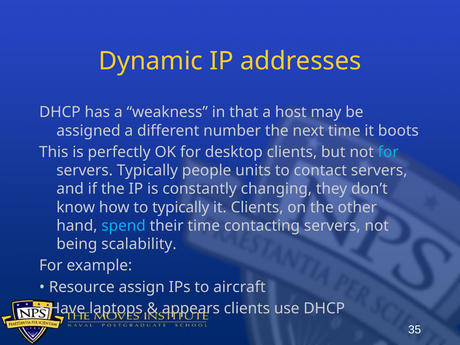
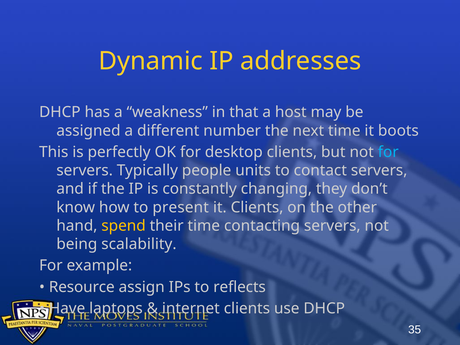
to typically: typically -> present
spend colour: light blue -> yellow
aircraft: aircraft -> reflects
appears: appears -> internet
